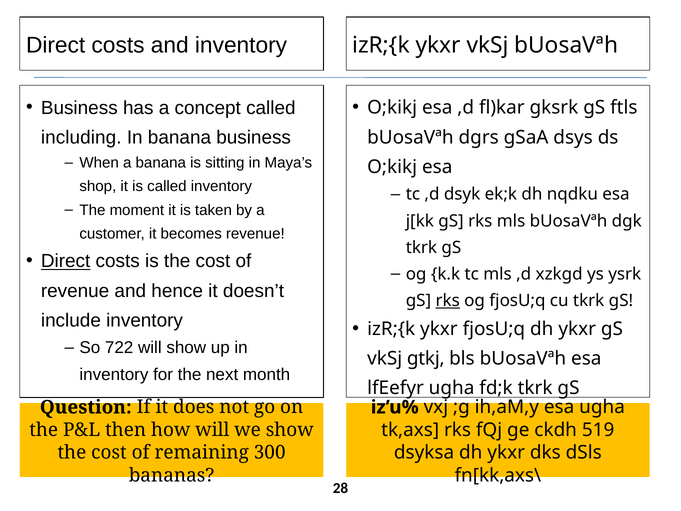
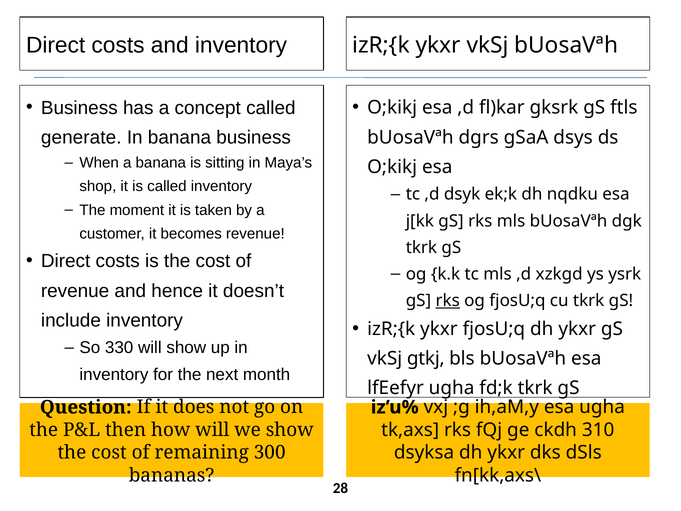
including: including -> generate
Direct at (66, 261) underline: present -> none
722: 722 -> 330
519: 519 -> 310
